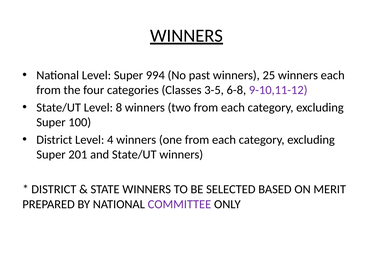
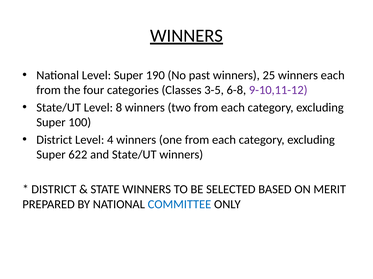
994: 994 -> 190
201: 201 -> 622
COMMITTEE colour: purple -> blue
